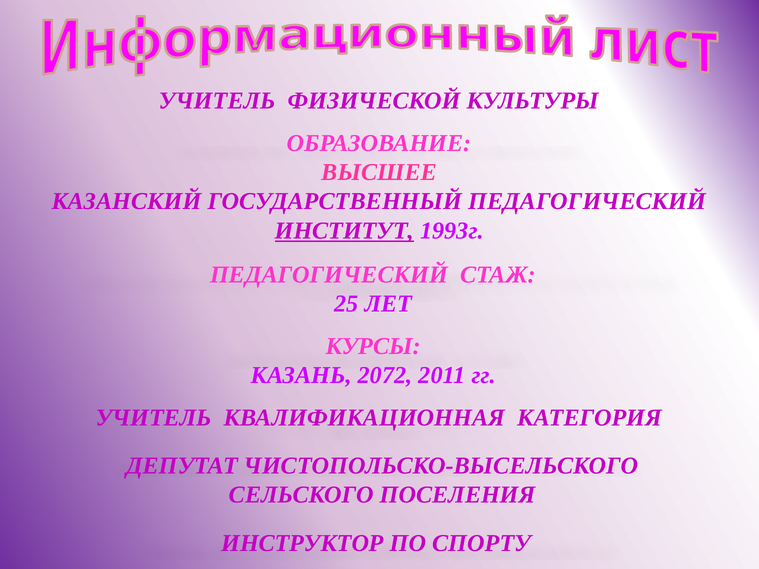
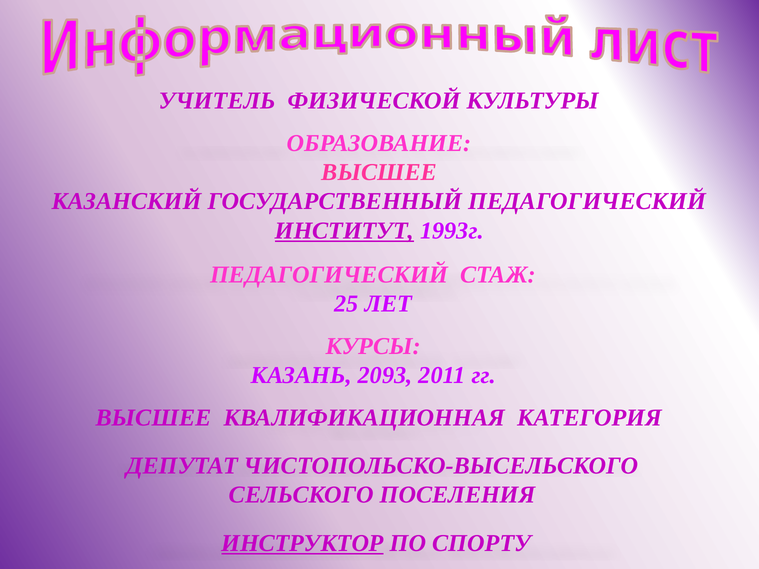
2072: 2072 -> 2093
УЧИТЕЛЬ at (154, 418): УЧИТЕЛЬ -> ВЫСШЕЕ
ИНСТРУКТОР underline: none -> present
